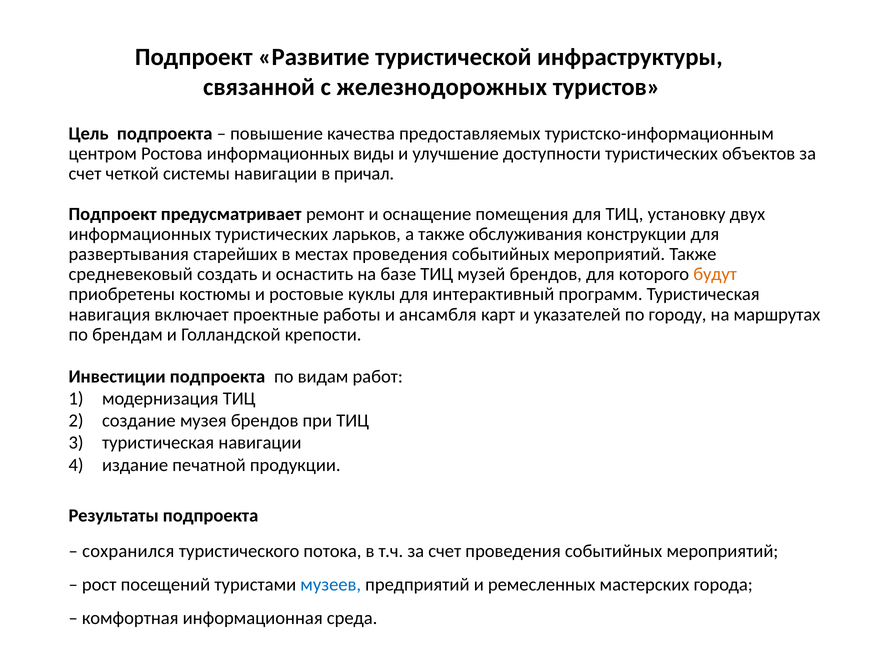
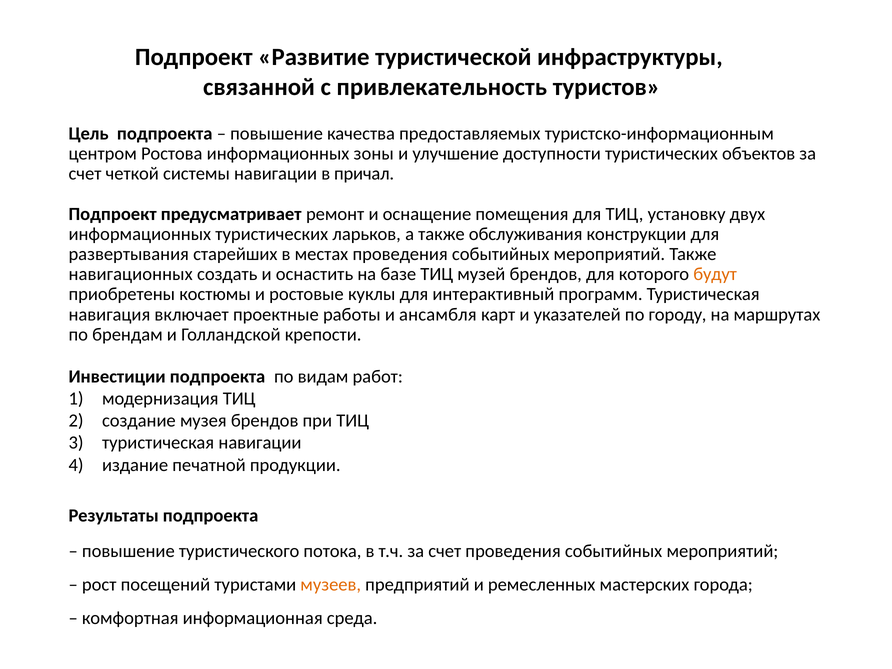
железнодорожных: железнодорожных -> привлекательность
виды: виды -> зоны
средневековый: средневековый -> навигационных
сохранился at (128, 551): сохранился -> повышение
музеев colour: blue -> orange
